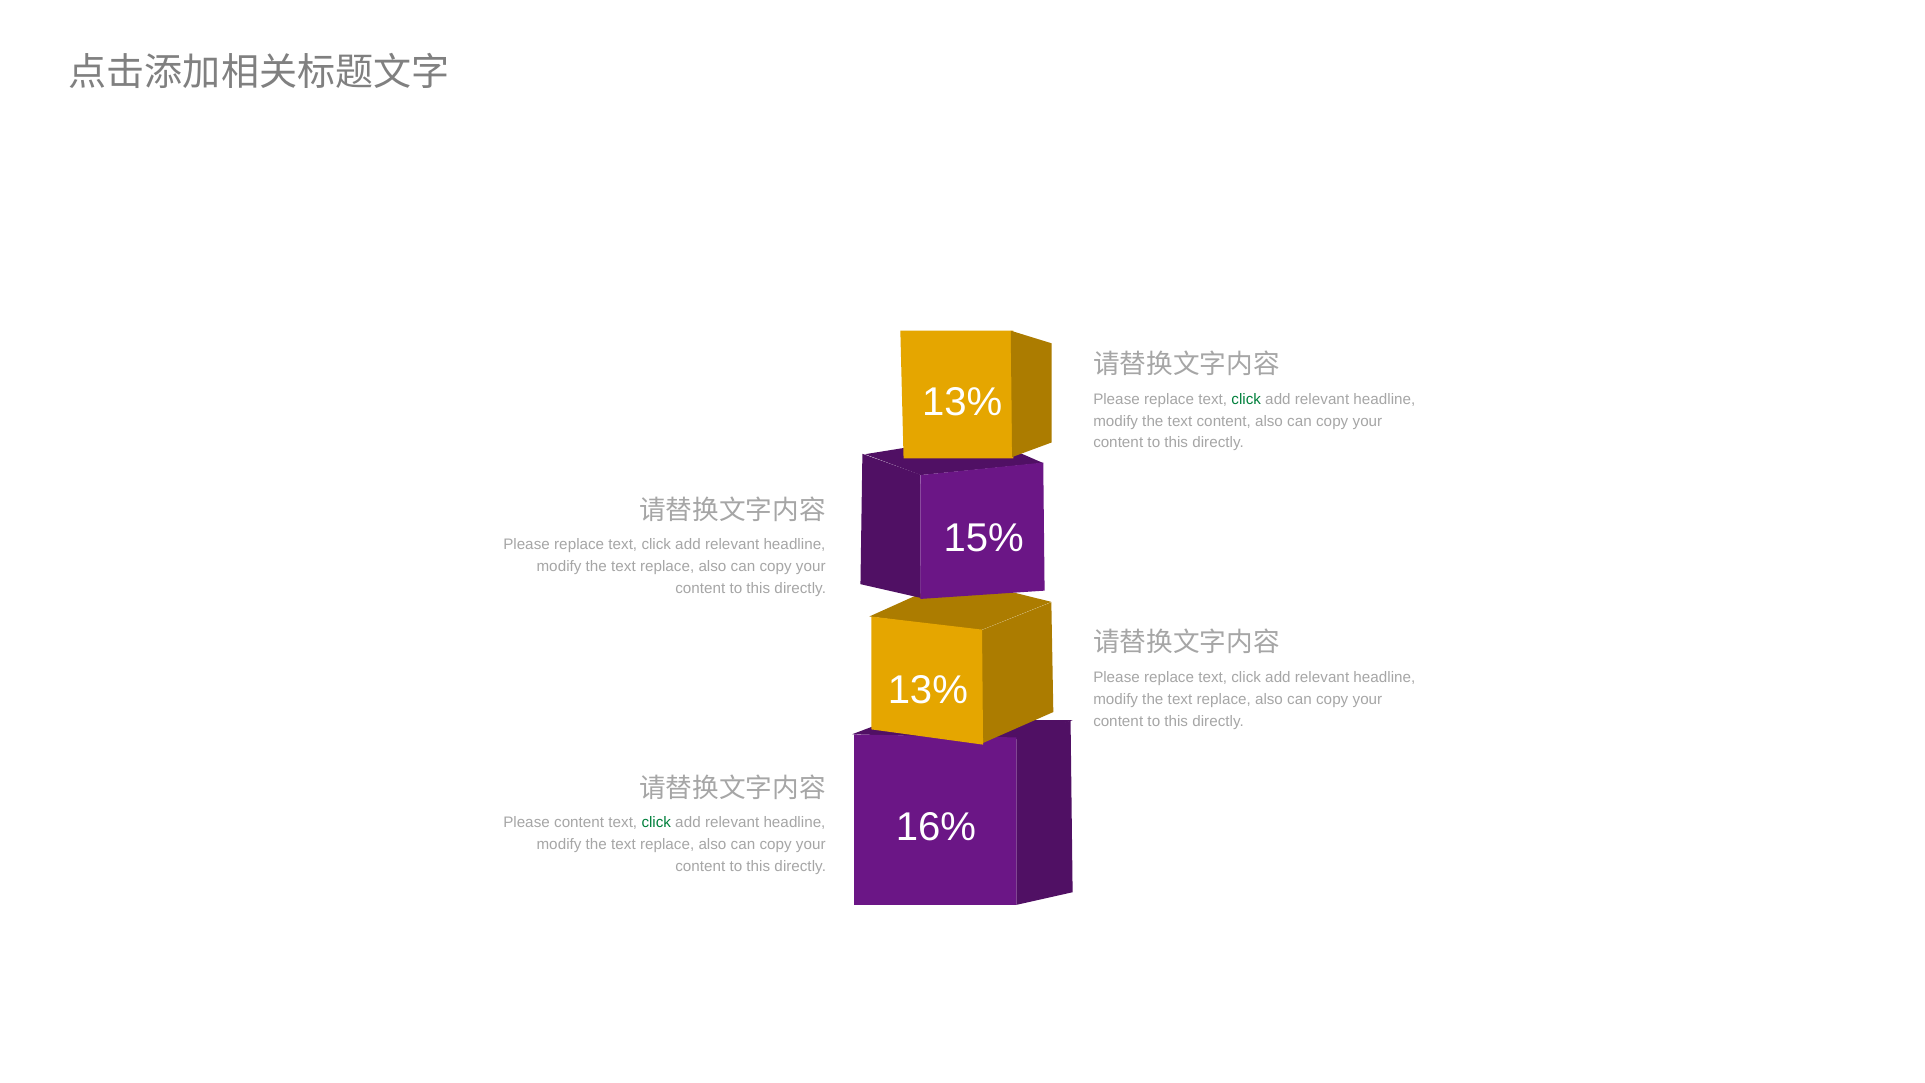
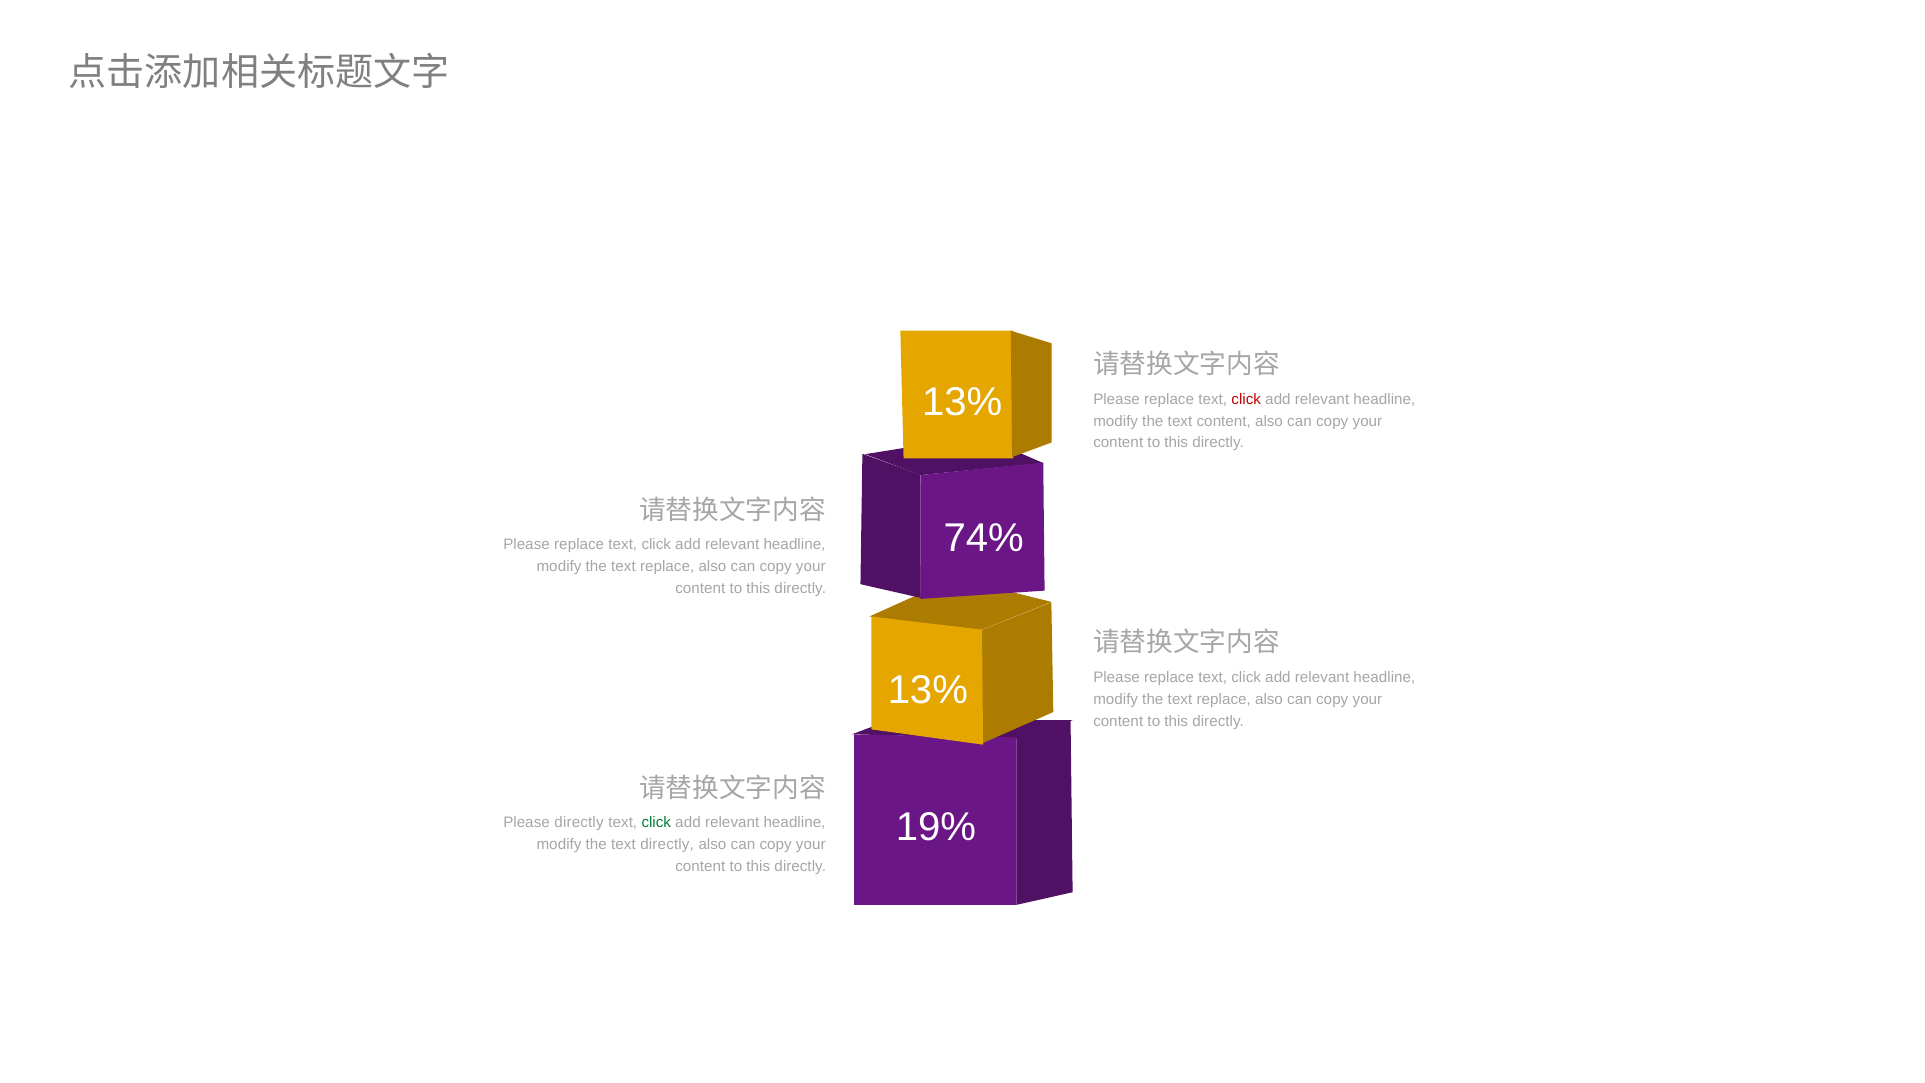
click at (1246, 399) colour: green -> red
15%: 15% -> 74%
16%: 16% -> 19%
Please content: content -> directly
replace at (667, 845): replace -> directly
